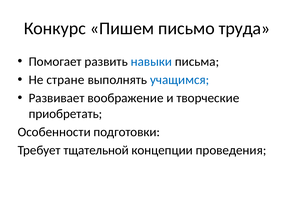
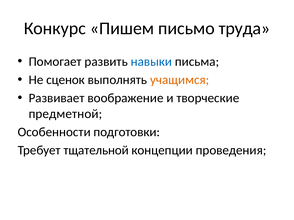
стране: стране -> сценок
учащимся colour: blue -> orange
приобретать: приобретать -> предметной
